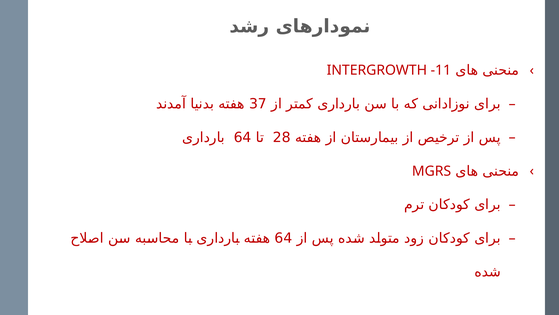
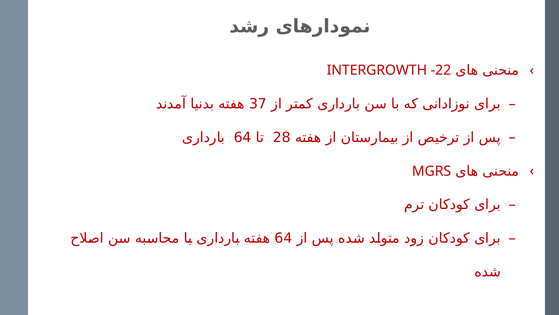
-11: -11 -> -22
